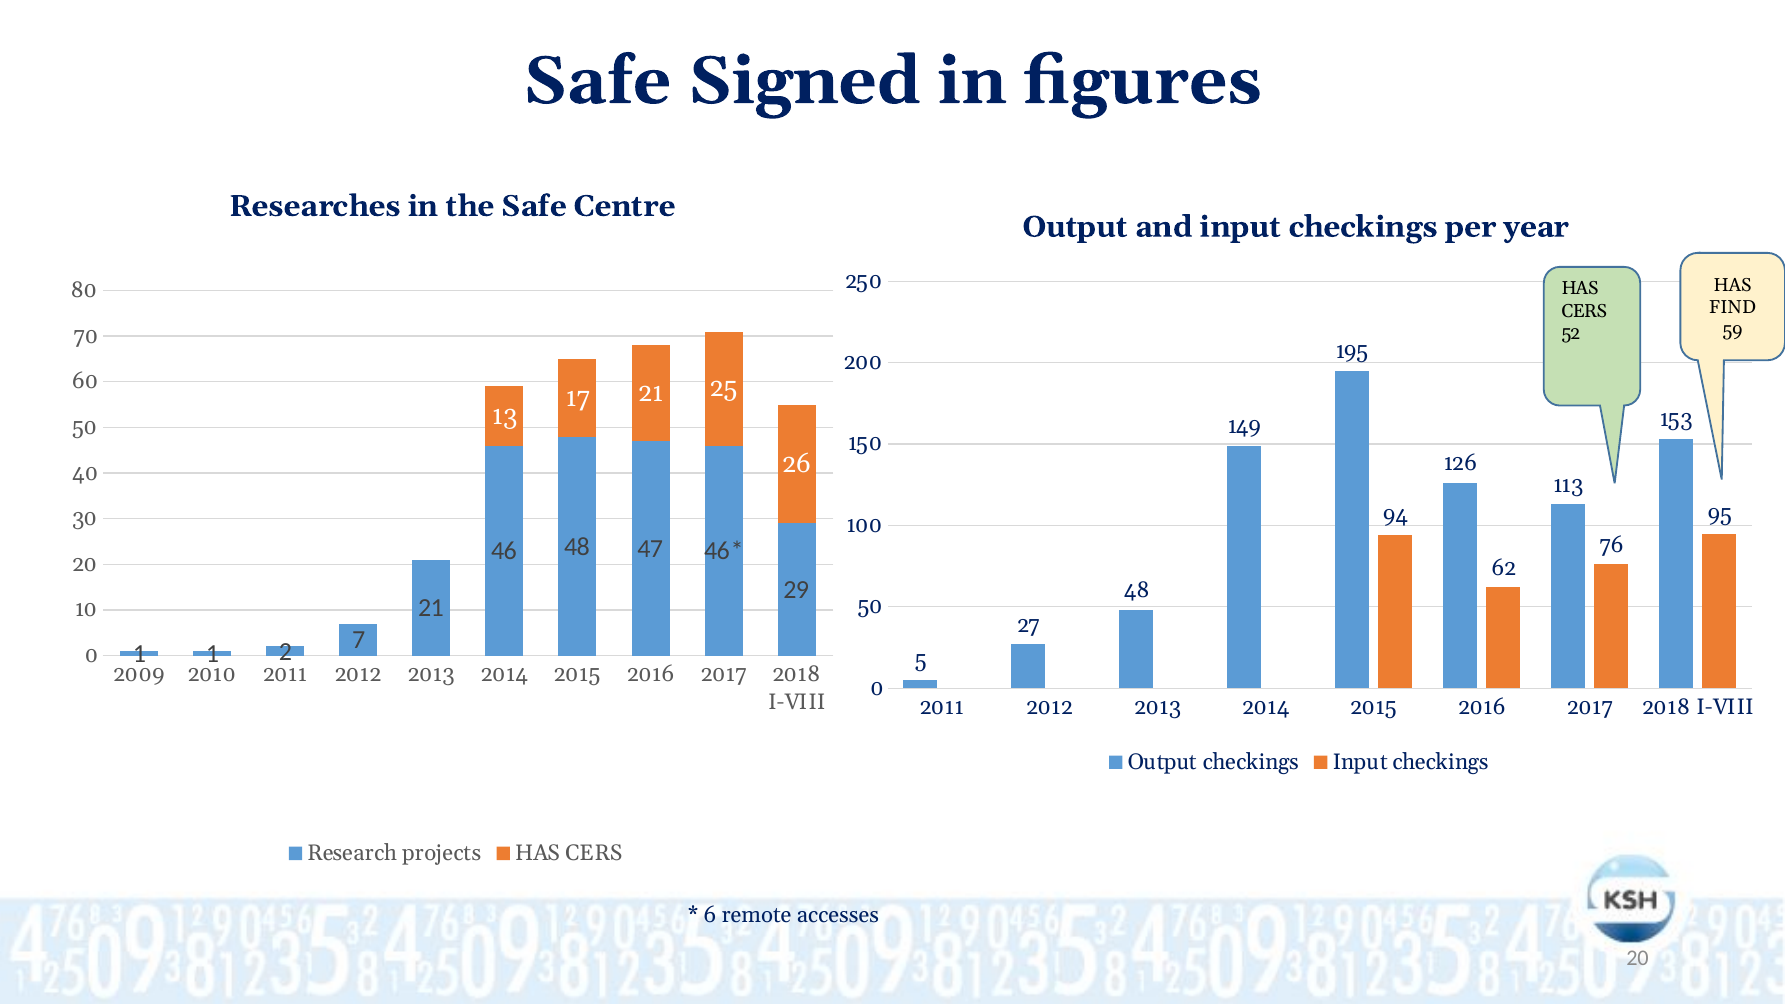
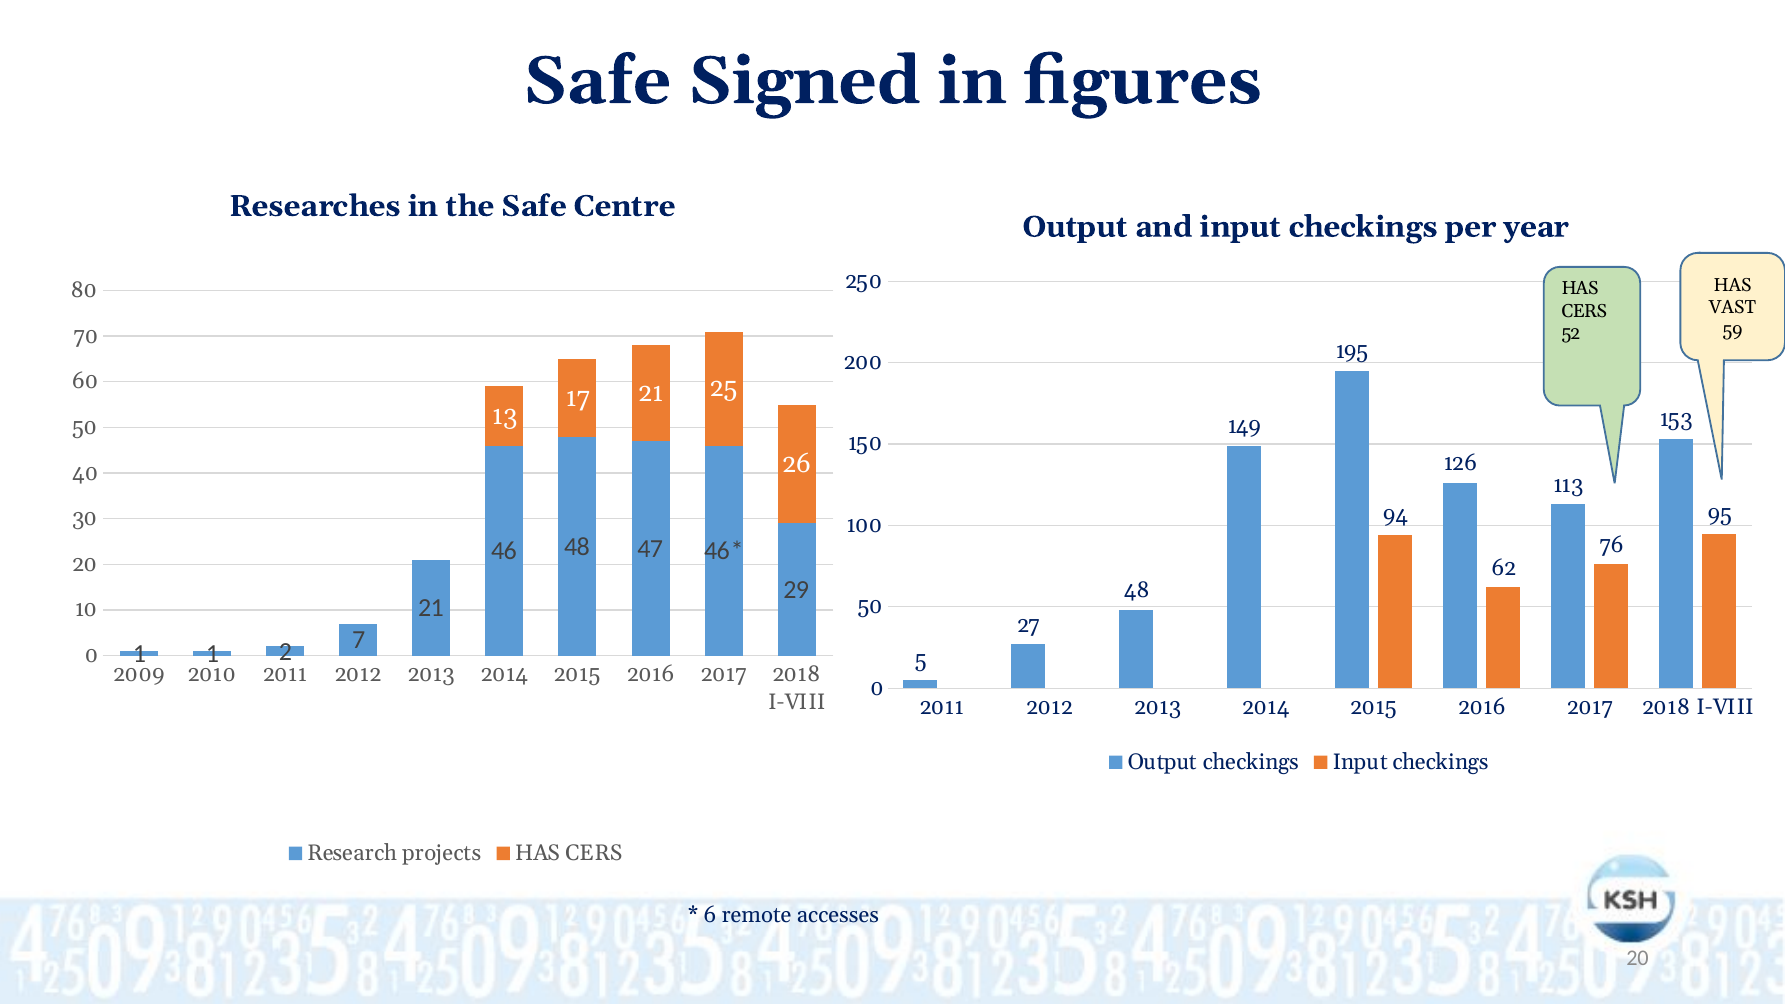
FIND: FIND -> VAST
